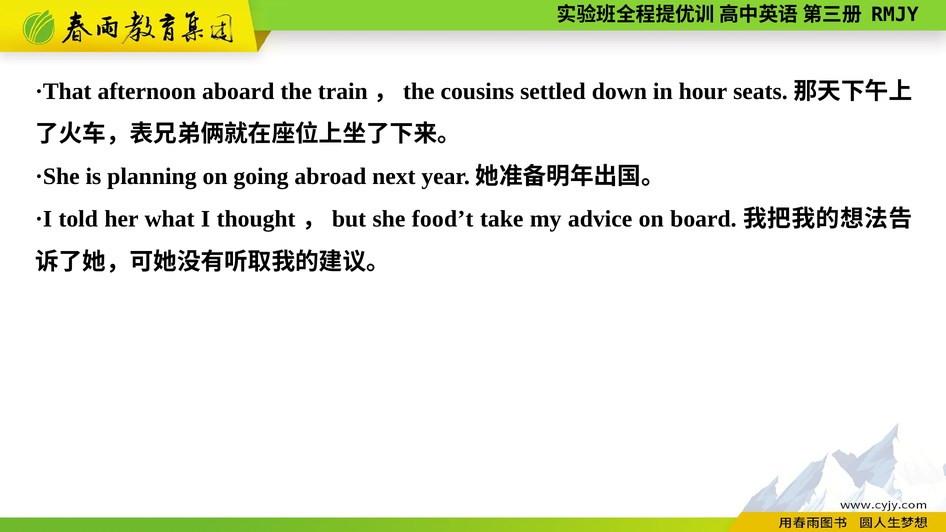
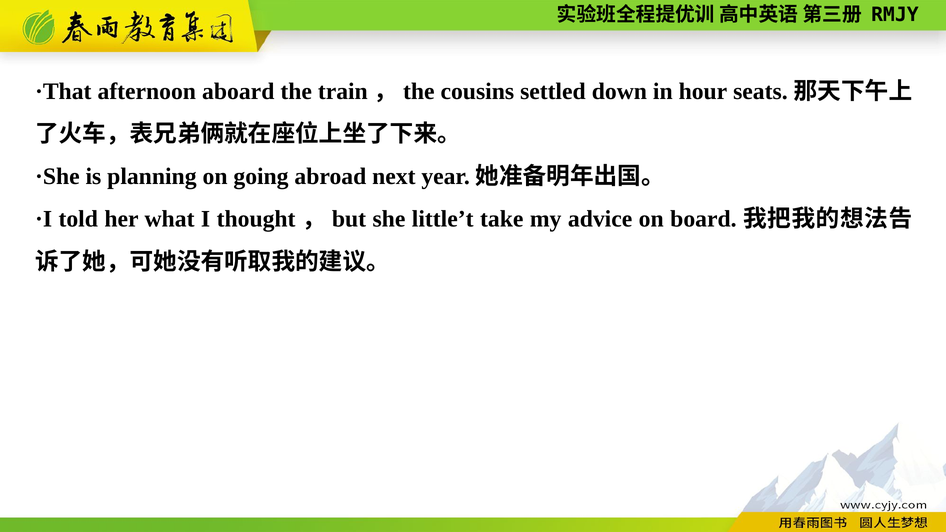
food’t: food’t -> little’t
